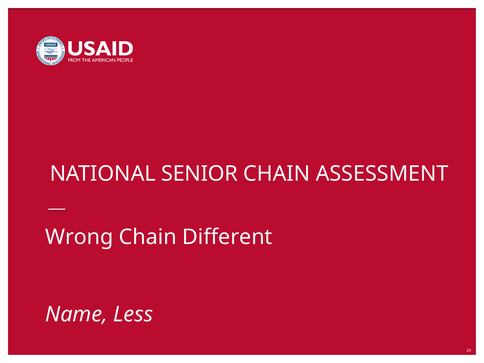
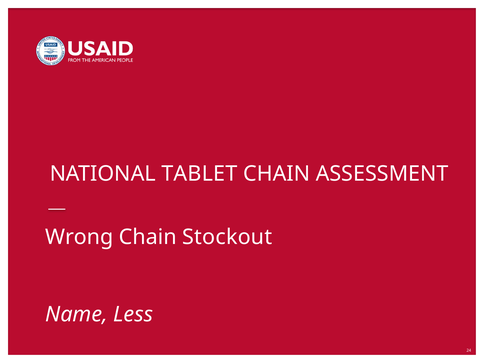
SENIOR: SENIOR -> TABLET
Different: Different -> Stockout
